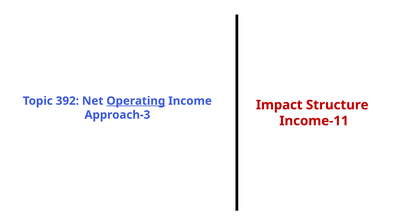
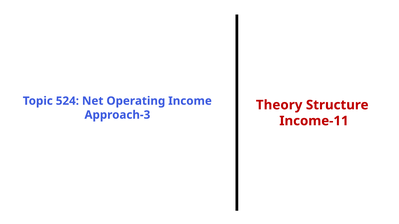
392: 392 -> 524
Operating underline: present -> none
Impact: Impact -> Theory
